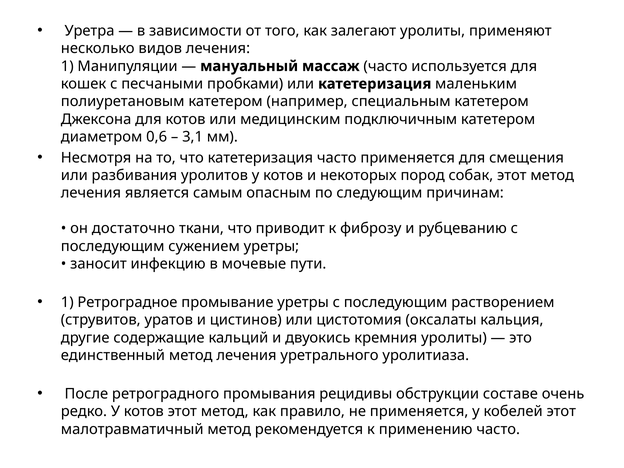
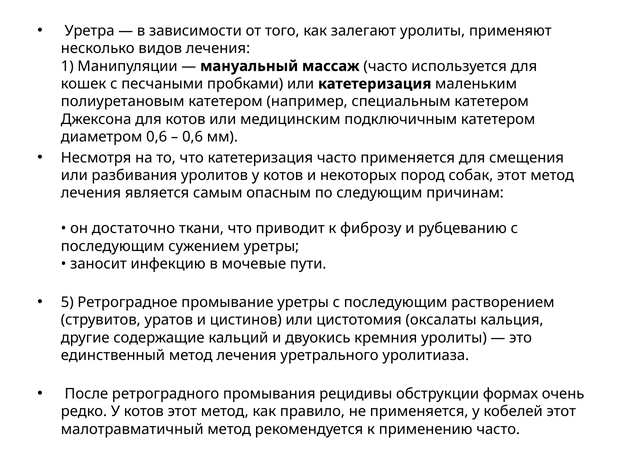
3,1 at (193, 137): 3,1 -> 0,6
1 at (67, 302): 1 -> 5
составе: составе -> формах
